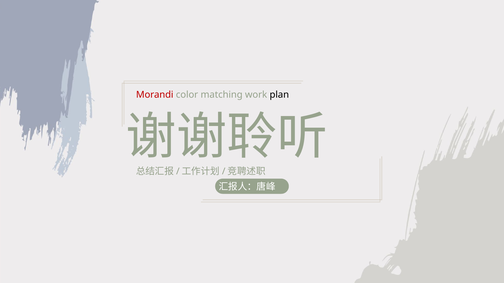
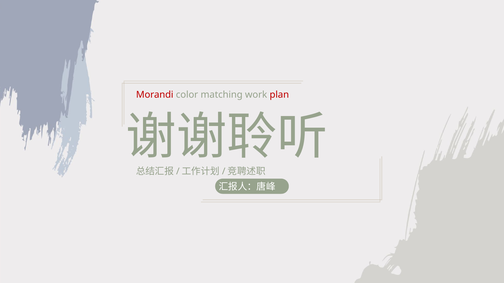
plan colour: black -> red
